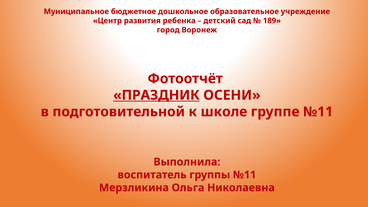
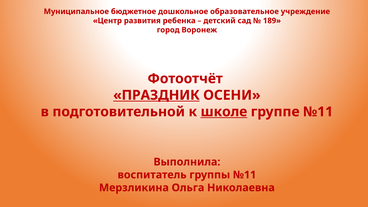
школе underline: none -> present
